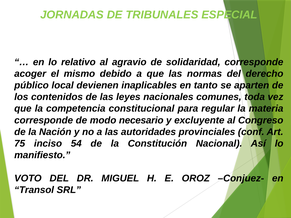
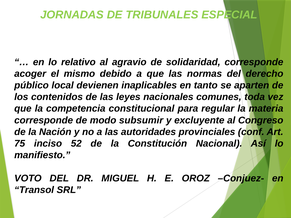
necesario: necesario -> subsumir
54: 54 -> 52
